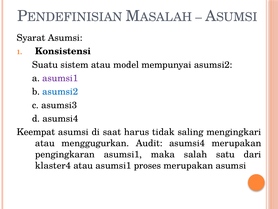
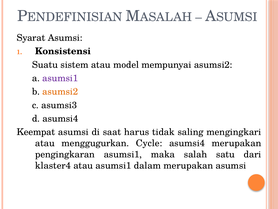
asumsi2 at (60, 91) colour: blue -> orange
Audit: Audit -> Cycle
proses: proses -> dalam
